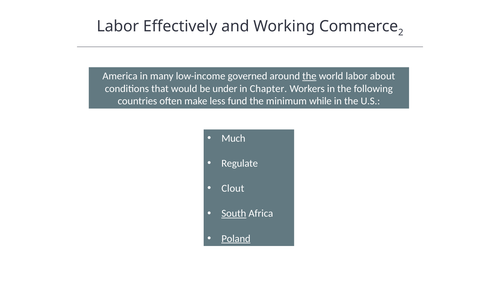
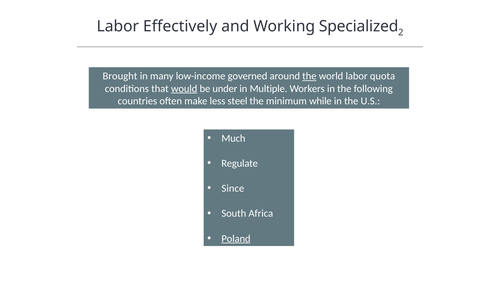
Commerce: Commerce -> Specialized
America: America -> Brought
about: about -> quota
would underline: none -> present
Chapter: Chapter -> Multiple
fund: fund -> steel
Clout: Clout -> Since
South underline: present -> none
